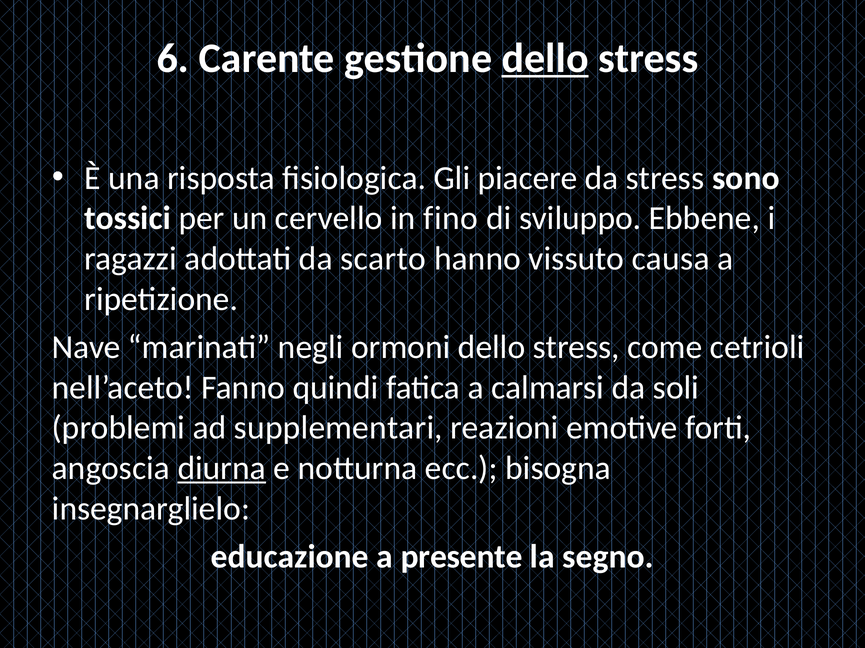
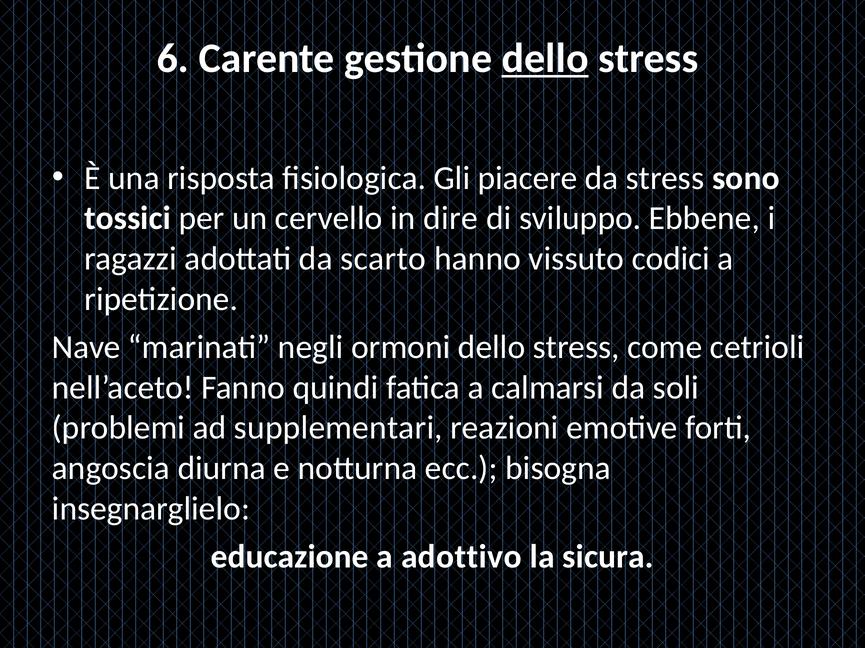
fino: fino -> dire
causa: causa -> codici
diurna underline: present -> none
presente: presente -> adottivo
segno: segno -> sicura
